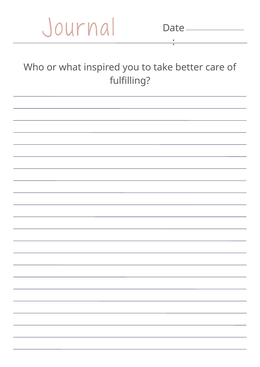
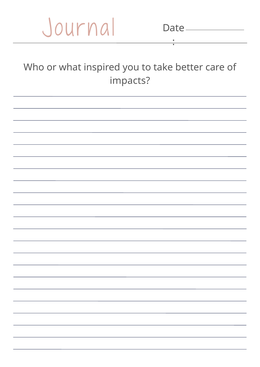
fulfilling: fulfilling -> impacts
